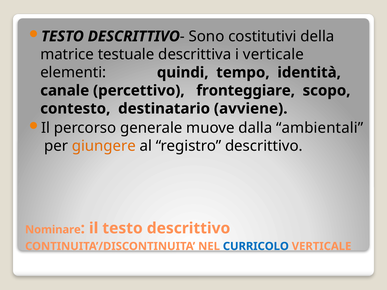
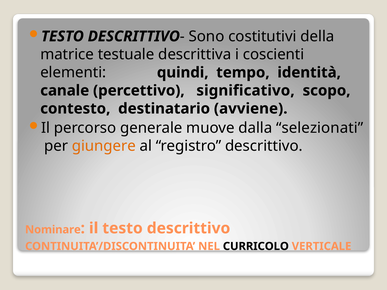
i verticale: verticale -> coscienti
fronteggiare: fronteggiare -> significativo
ambientali: ambientali -> selezionati
CURRICOLO colour: blue -> black
